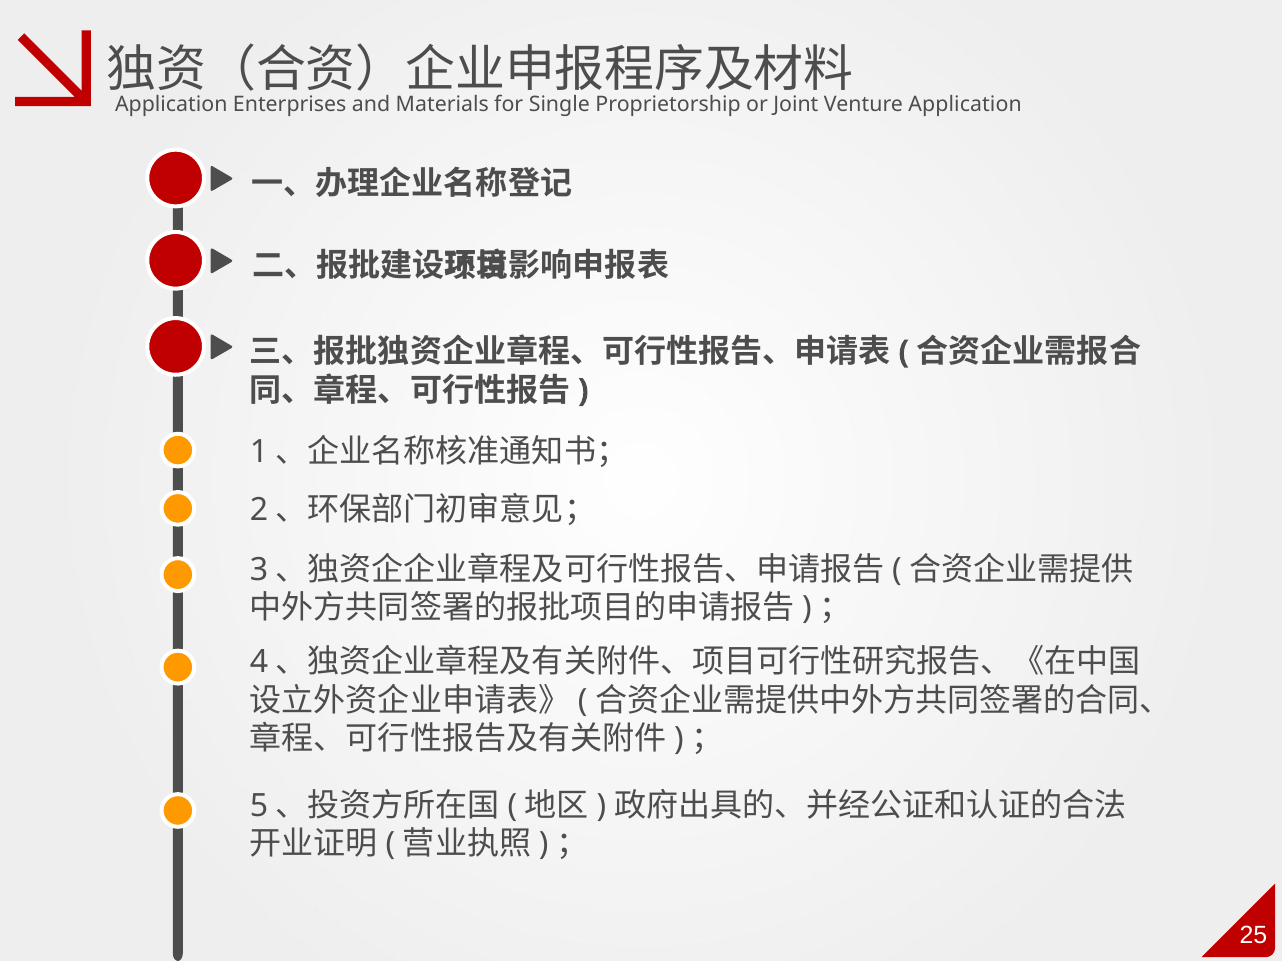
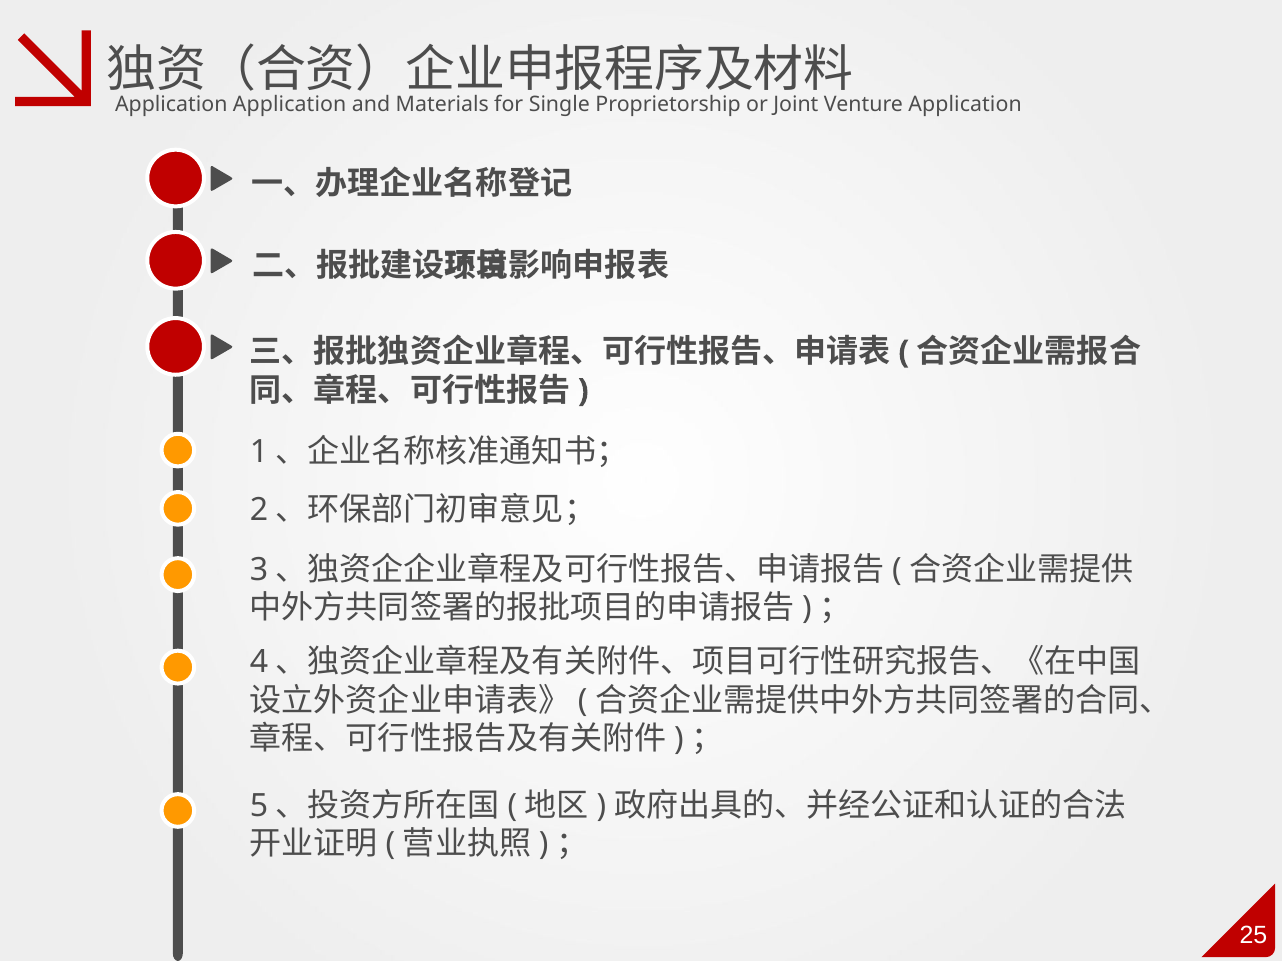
Application Enterprises: Enterprises -> Application
